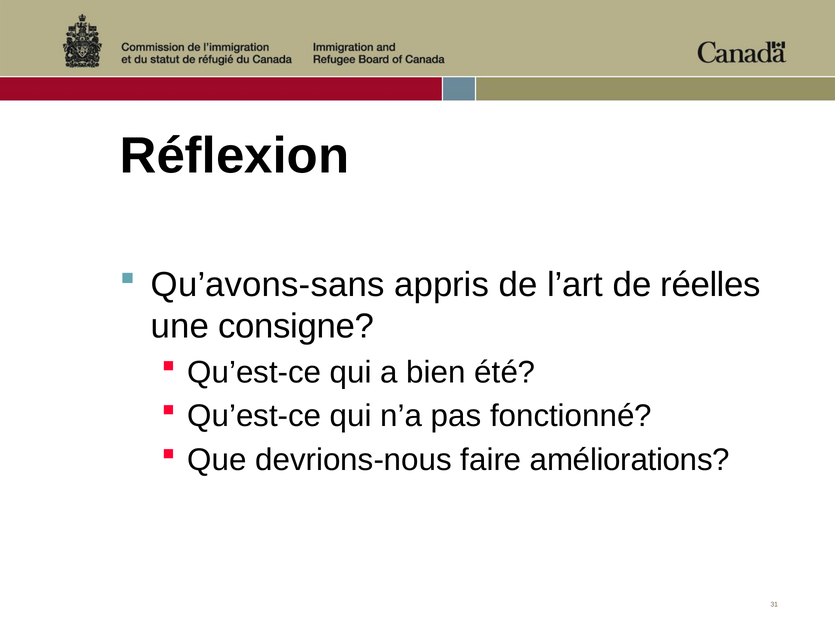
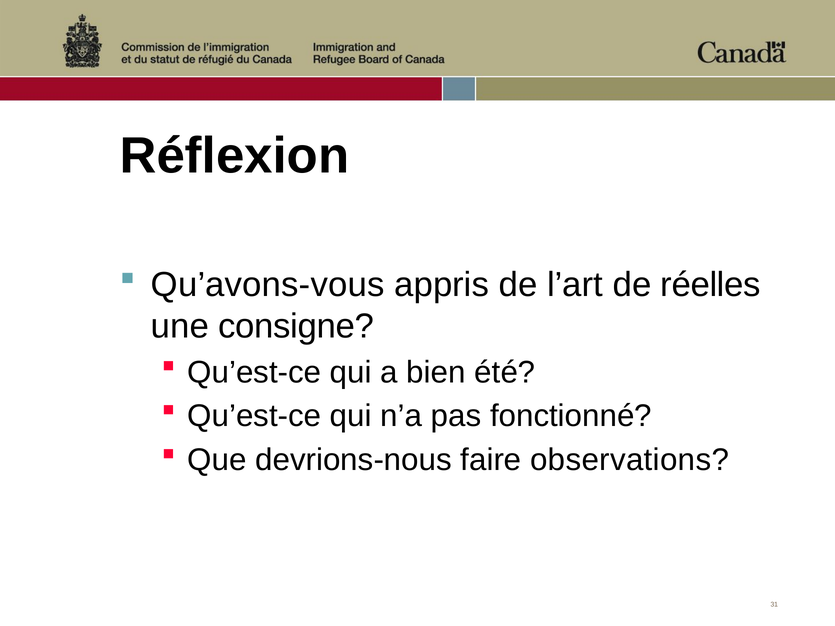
Qu’avons-sans: Qu’avons-sans -> Qu’avons-vous
améliorations: améliorations -> observations
